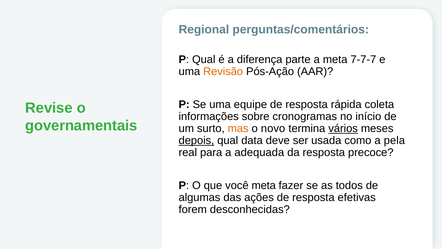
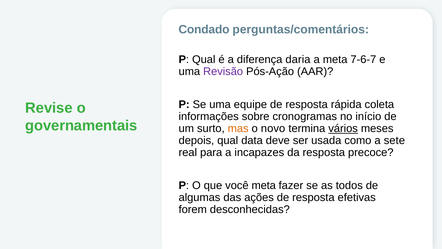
Regional: Regional -> Condado
parte: parte -> daria
7-7-7: 7-7-7 -> 7-6-7
Revisão colour: orange -> purple
depois underline: present -> none
pela: pela -> sete
adequada: adequada -> incapazes
